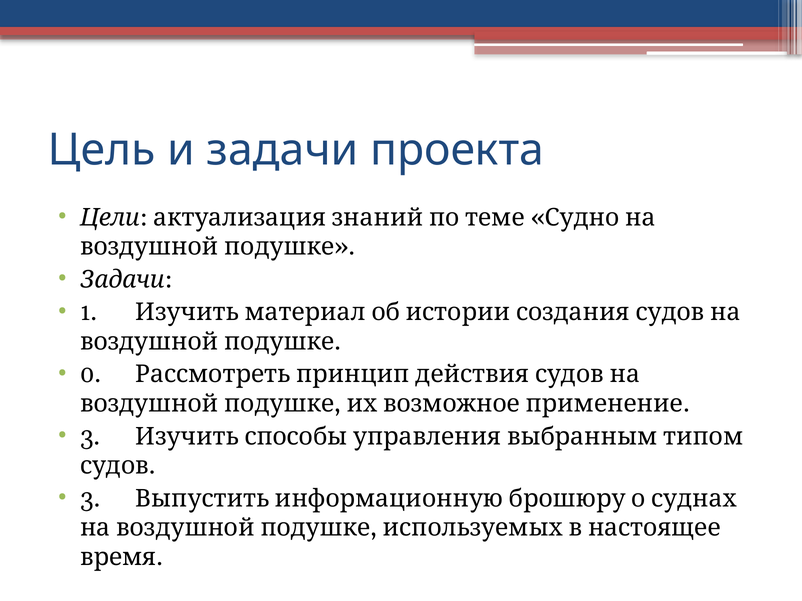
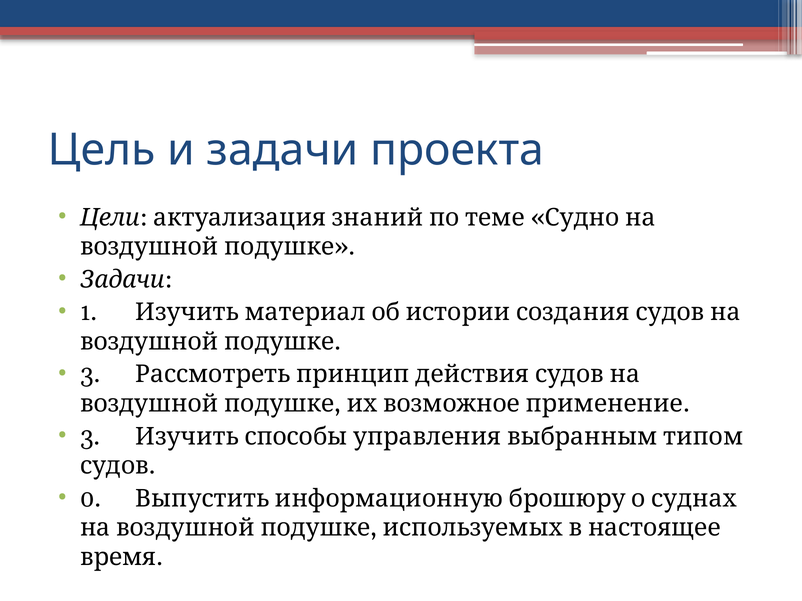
0 at (90, 375): 0 -> 3
3 at (90, 499): 3 -> 0
